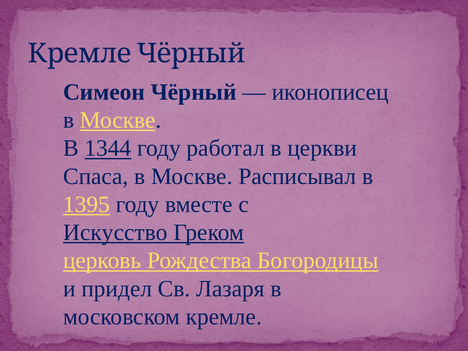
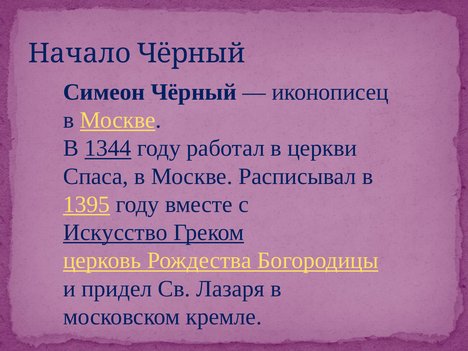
Кремле at (80, 53): Кремле -> Начало
